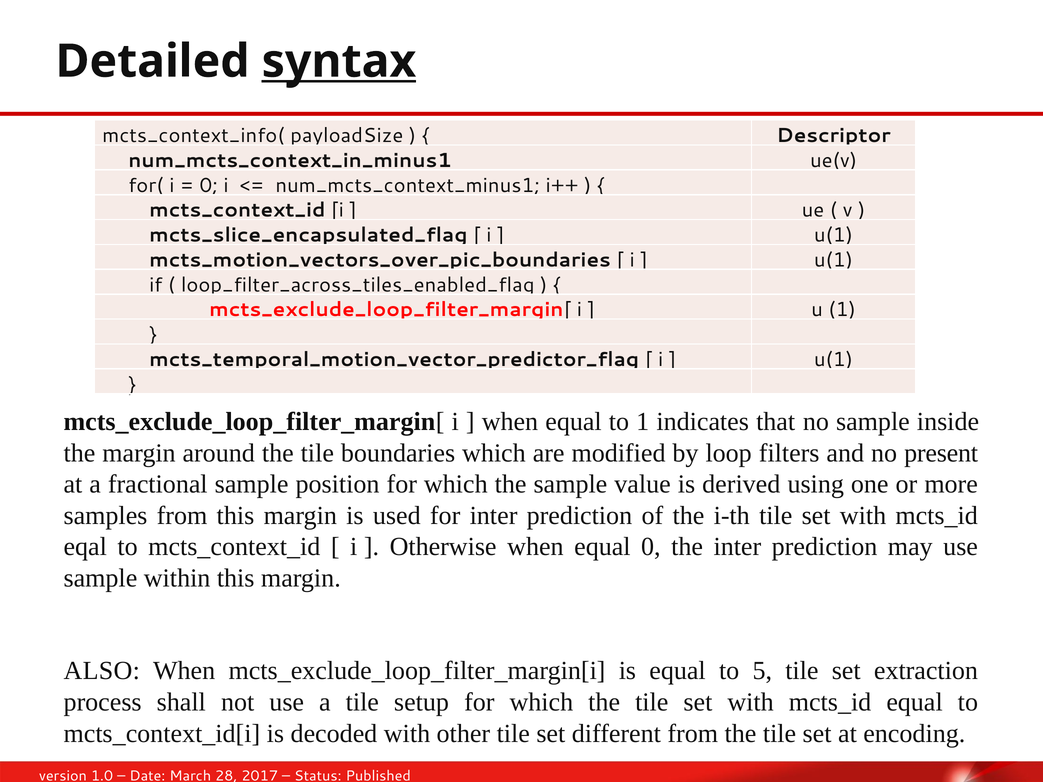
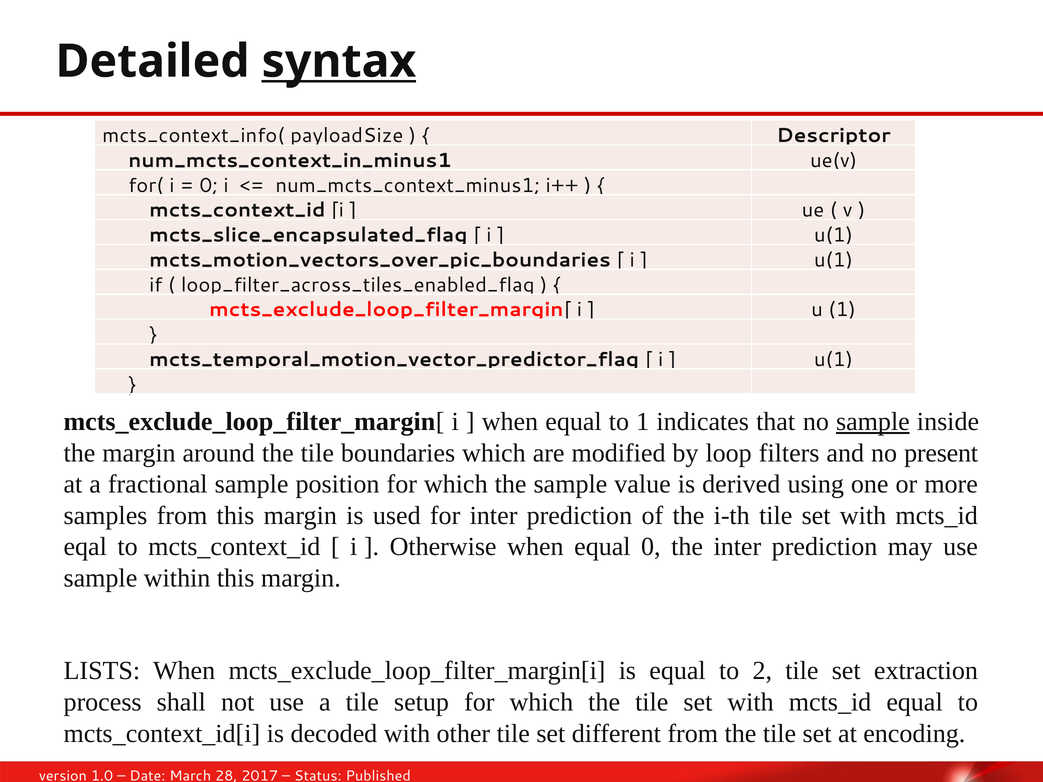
sample at (873, 422) underline: none -> present
ALSO: ALSO -> LISTS
5: 5 -> 2
